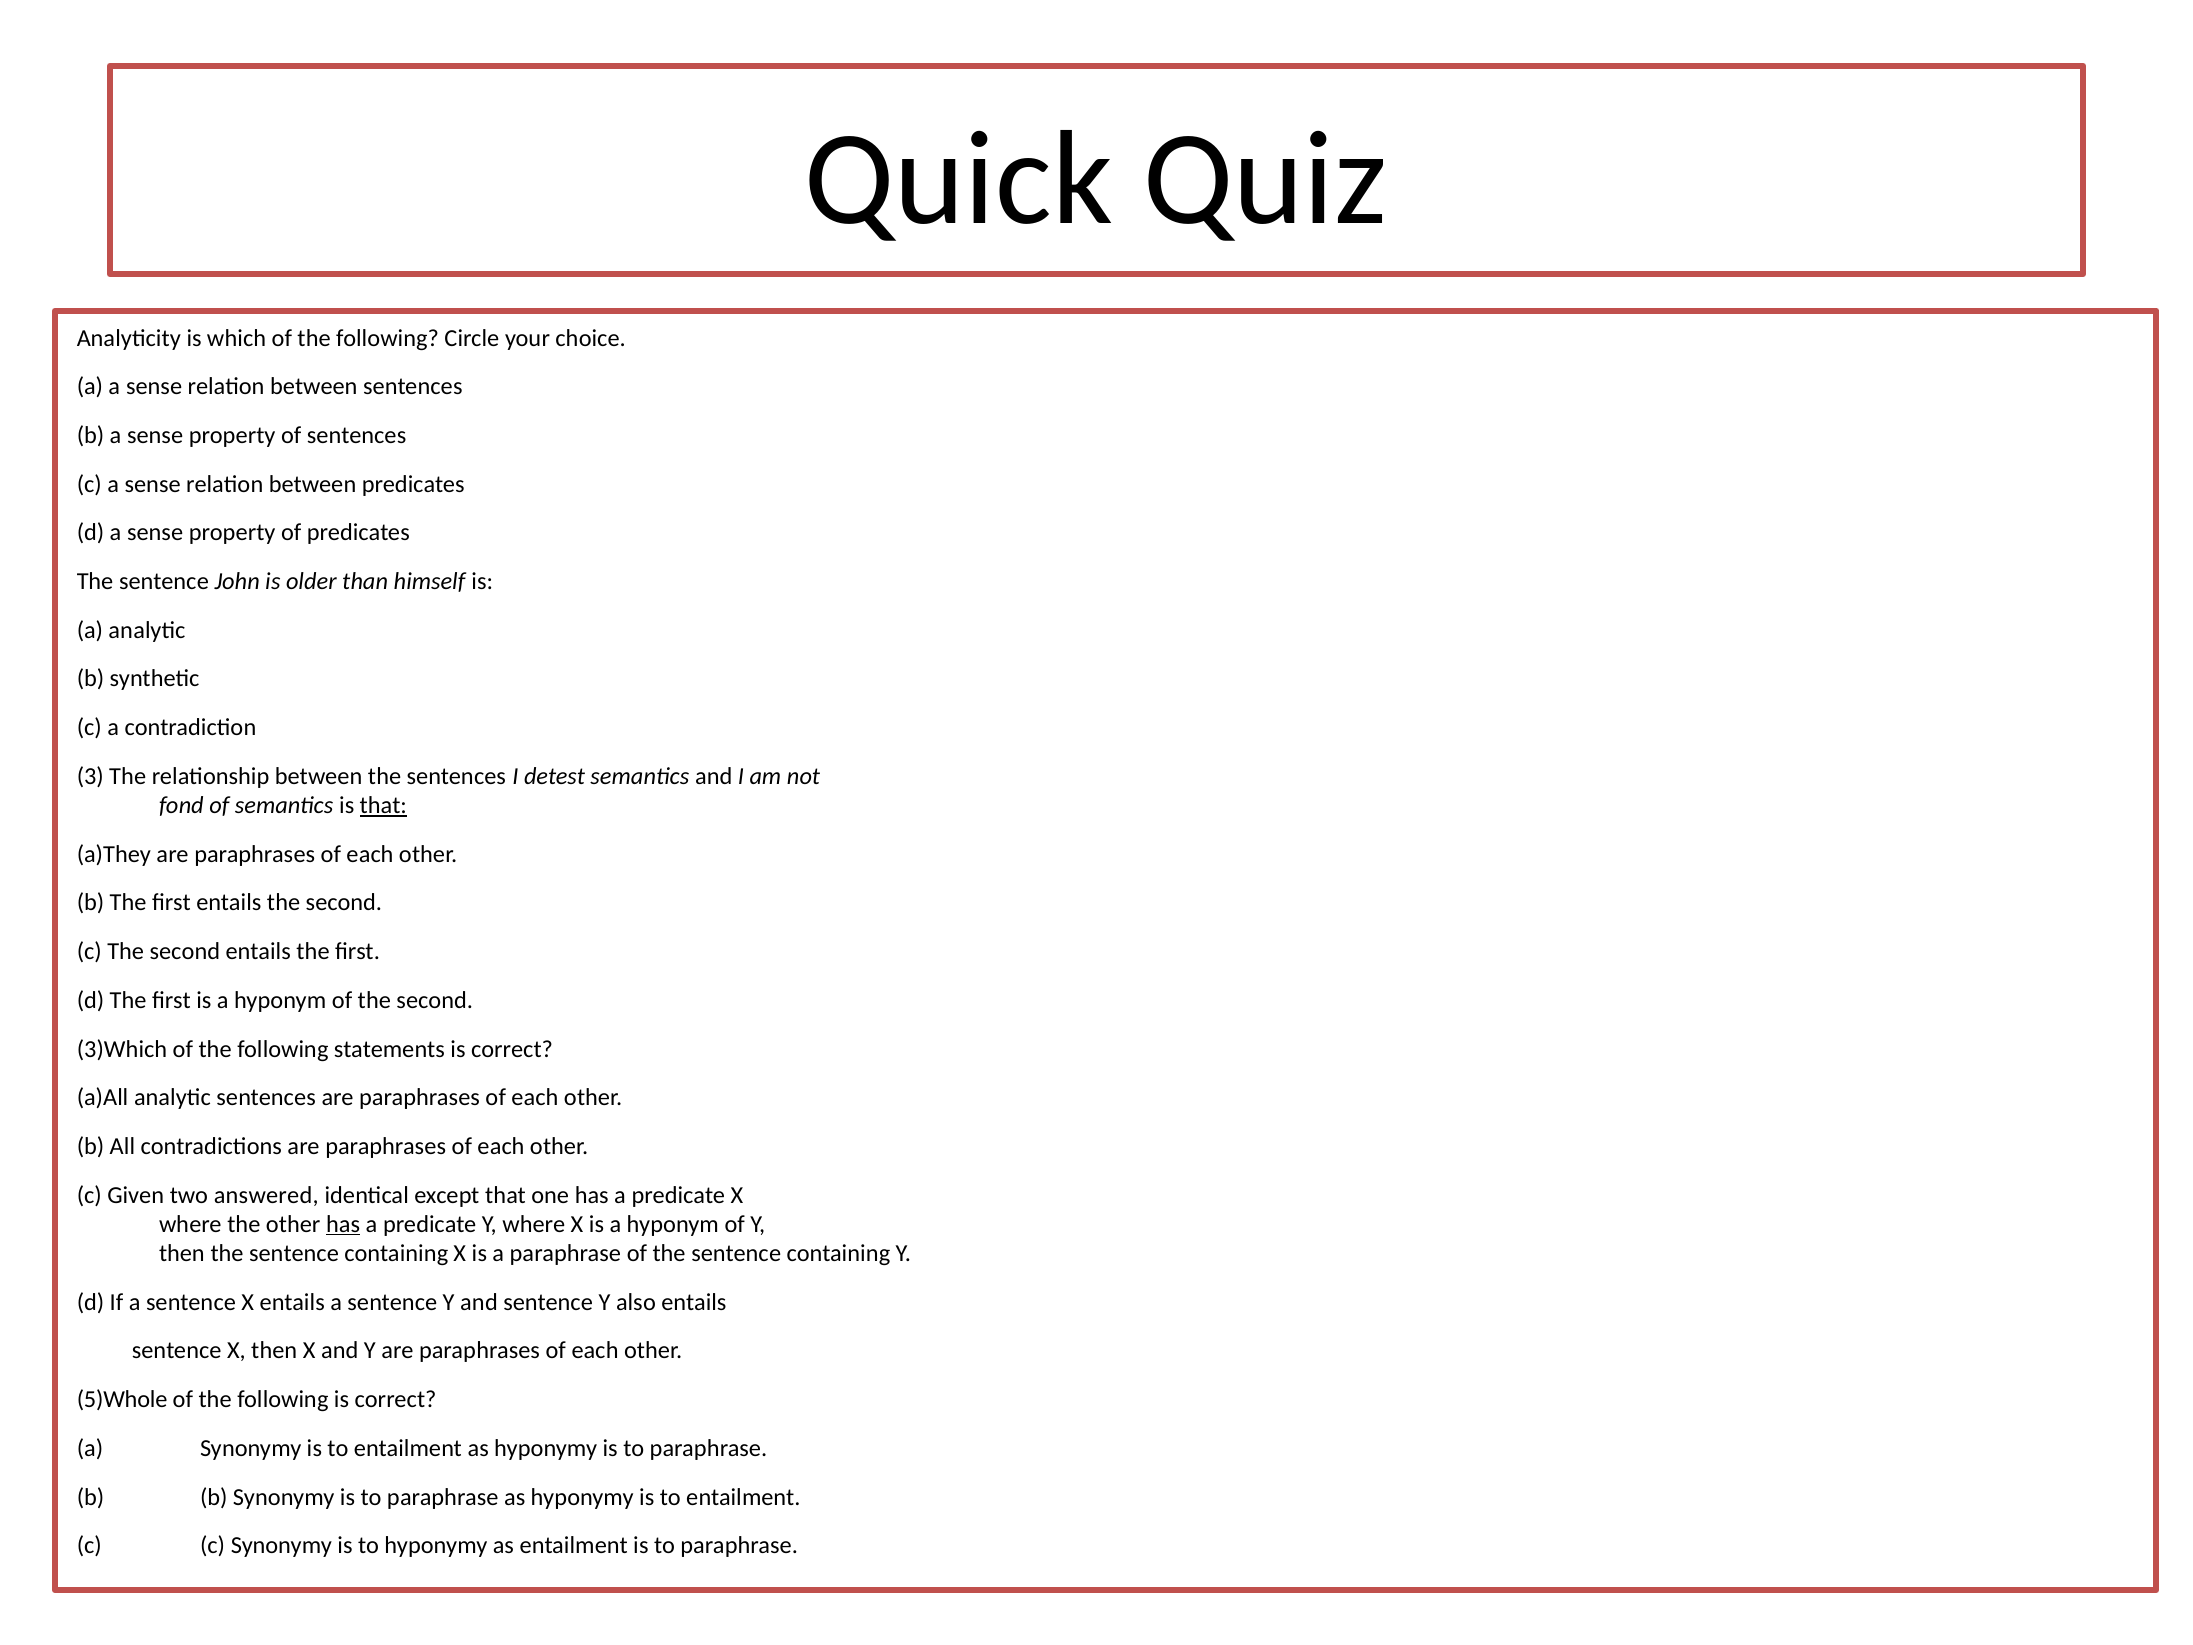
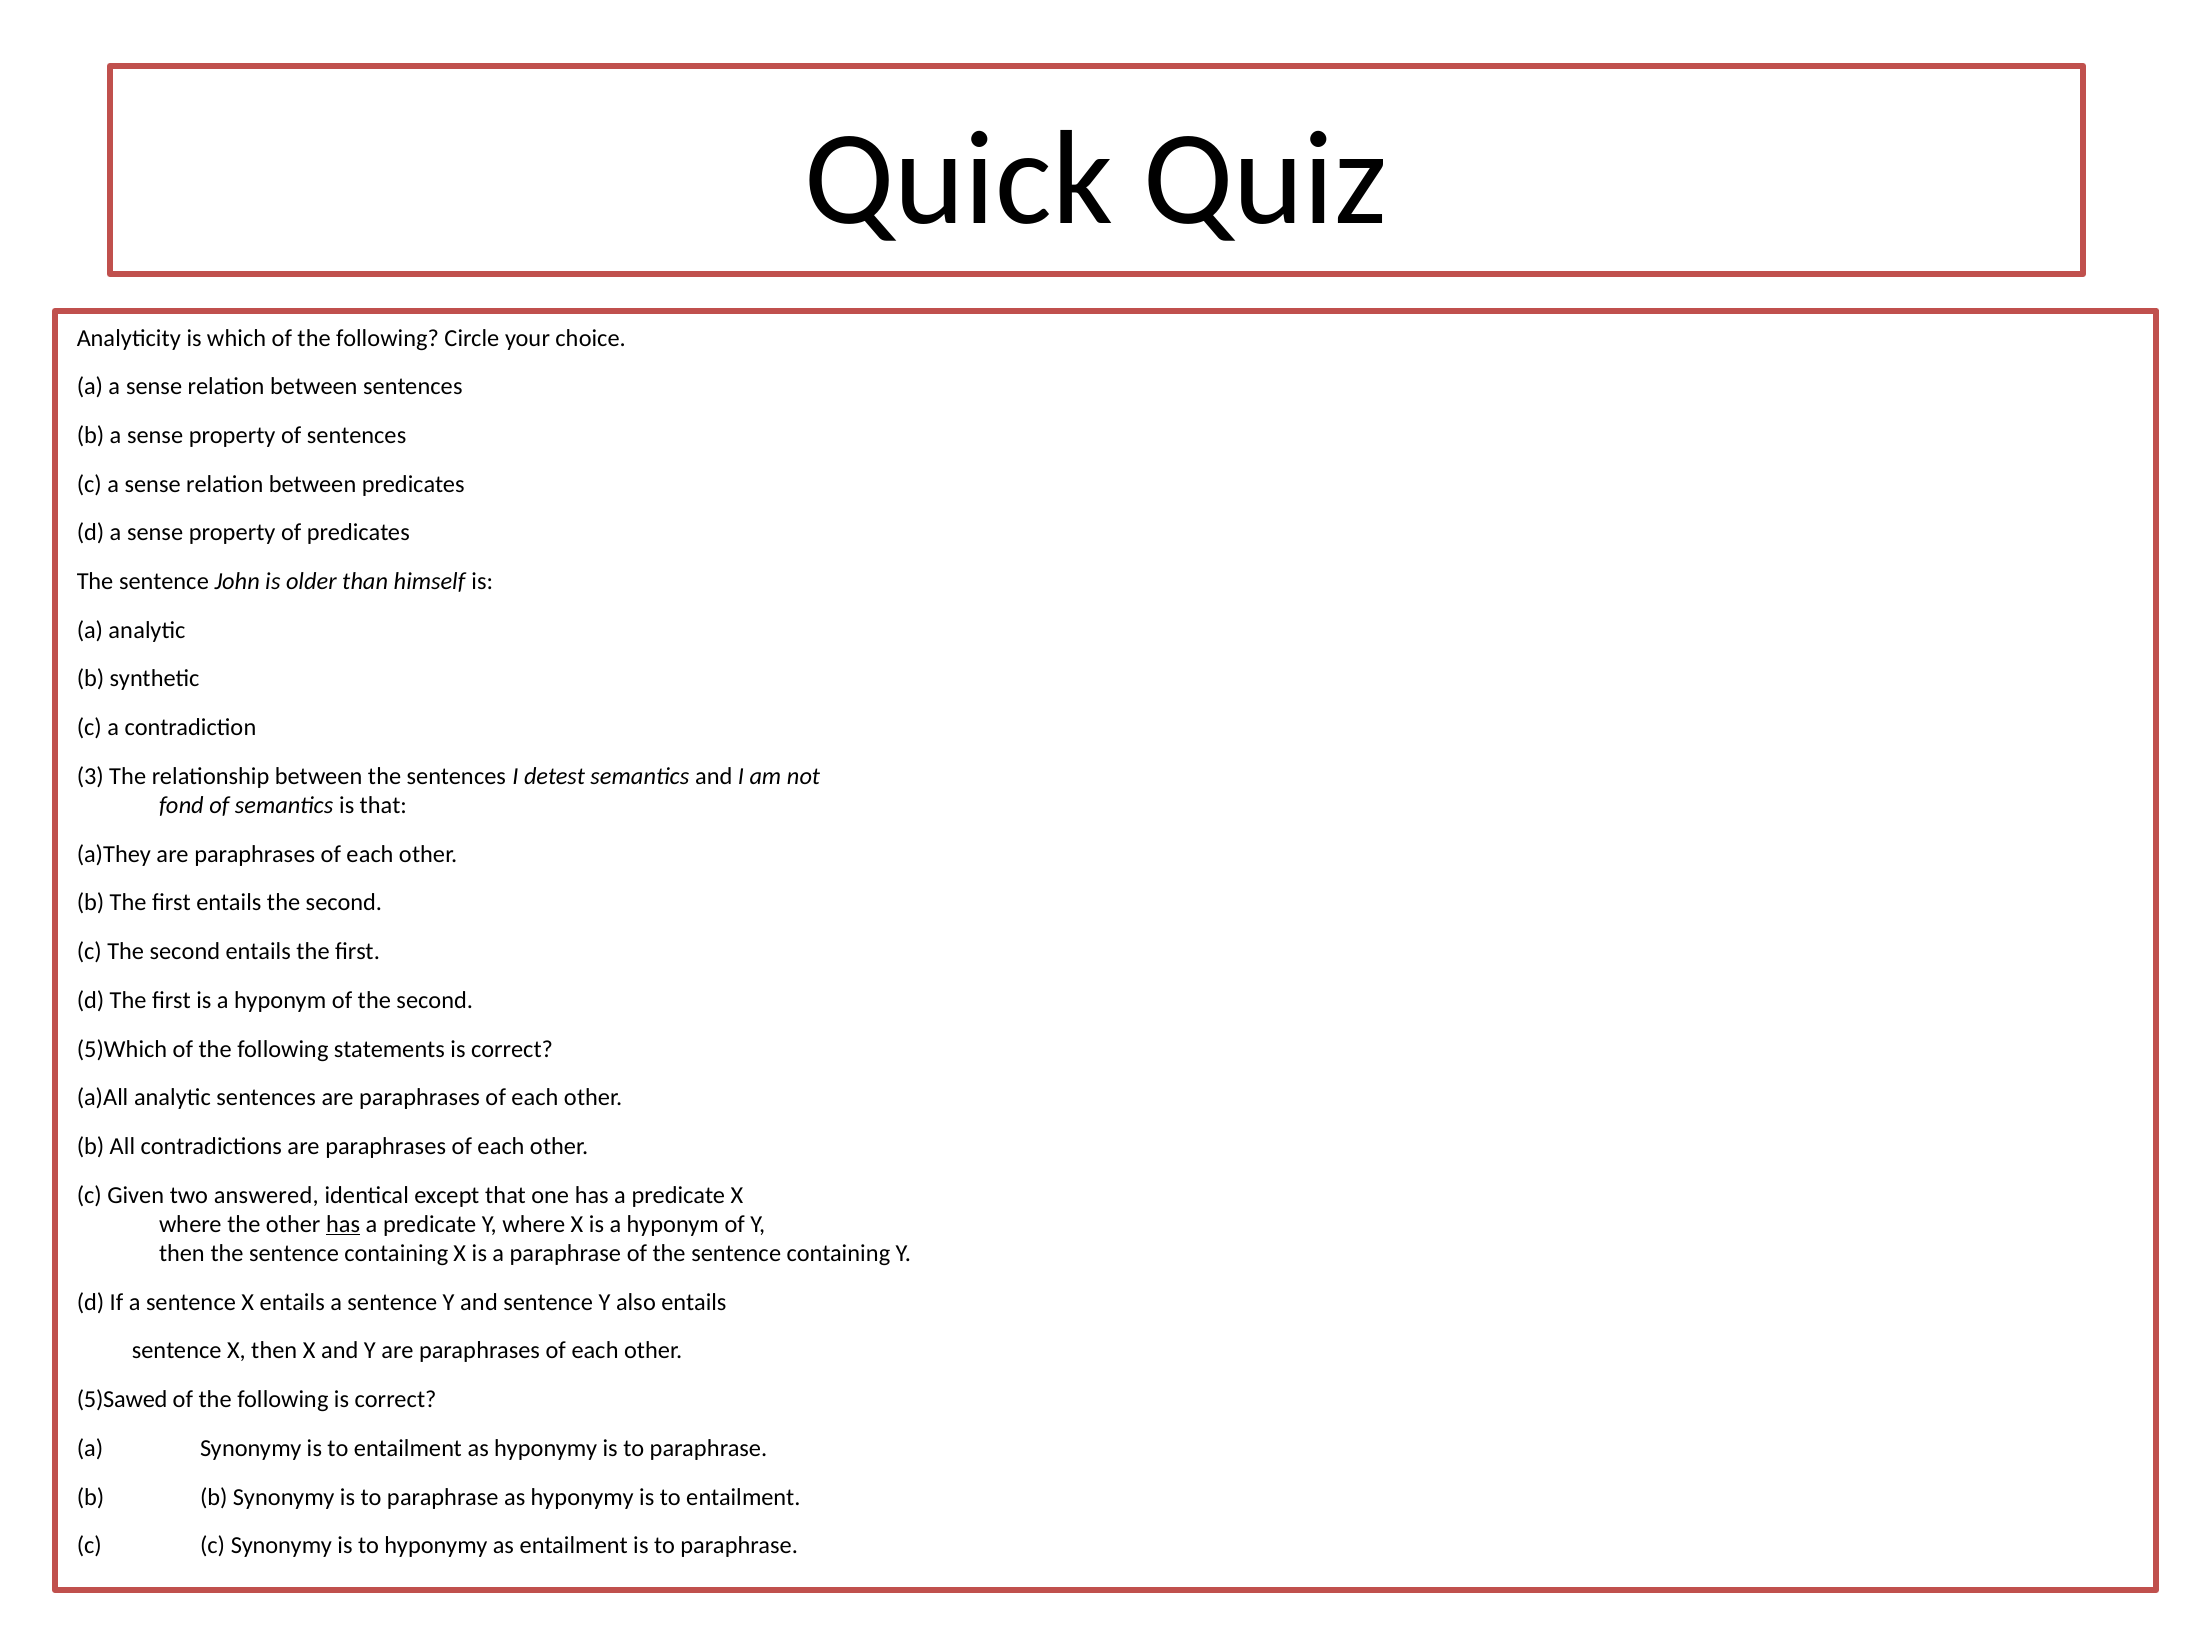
that at (383, 805) underline: present -> none
3)Which: 3)Which -> 5)Which
5)Whole: 5)Whole -> 5)Sawed
